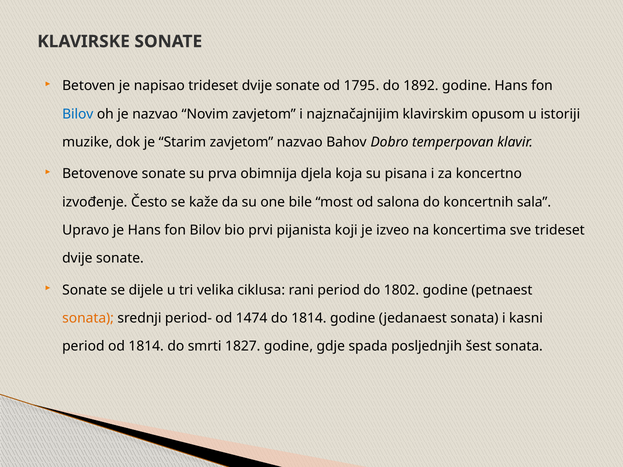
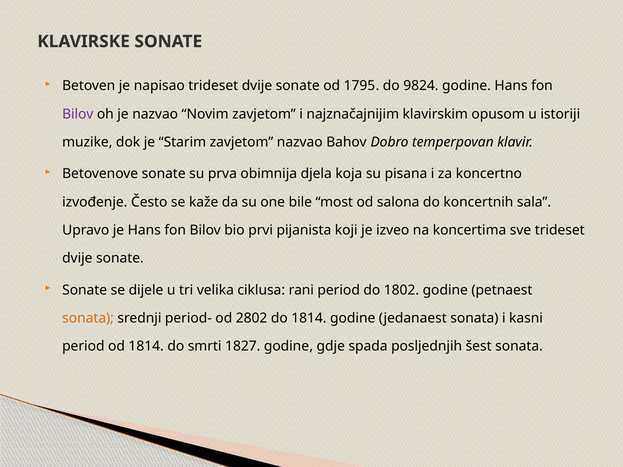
1892: 1892 -> 9824
Bilov at (78, 114) colour: blue -> purple
1474: 1474 -> 2802
